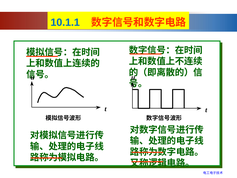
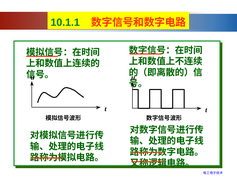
10.1.1 colour: blue -> green
